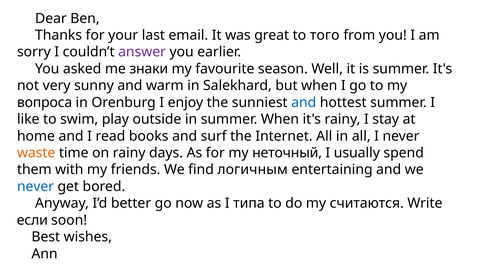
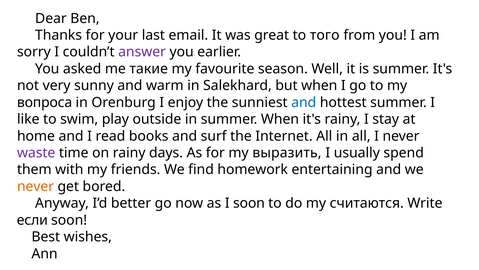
знаки: знаки -> такие
waste colour: orange -> purple
неточный: неточный -> выразить
логичным: логичным -> homework
never at (35, 186) colour: blue -> orange
I типа: типа -> soon
